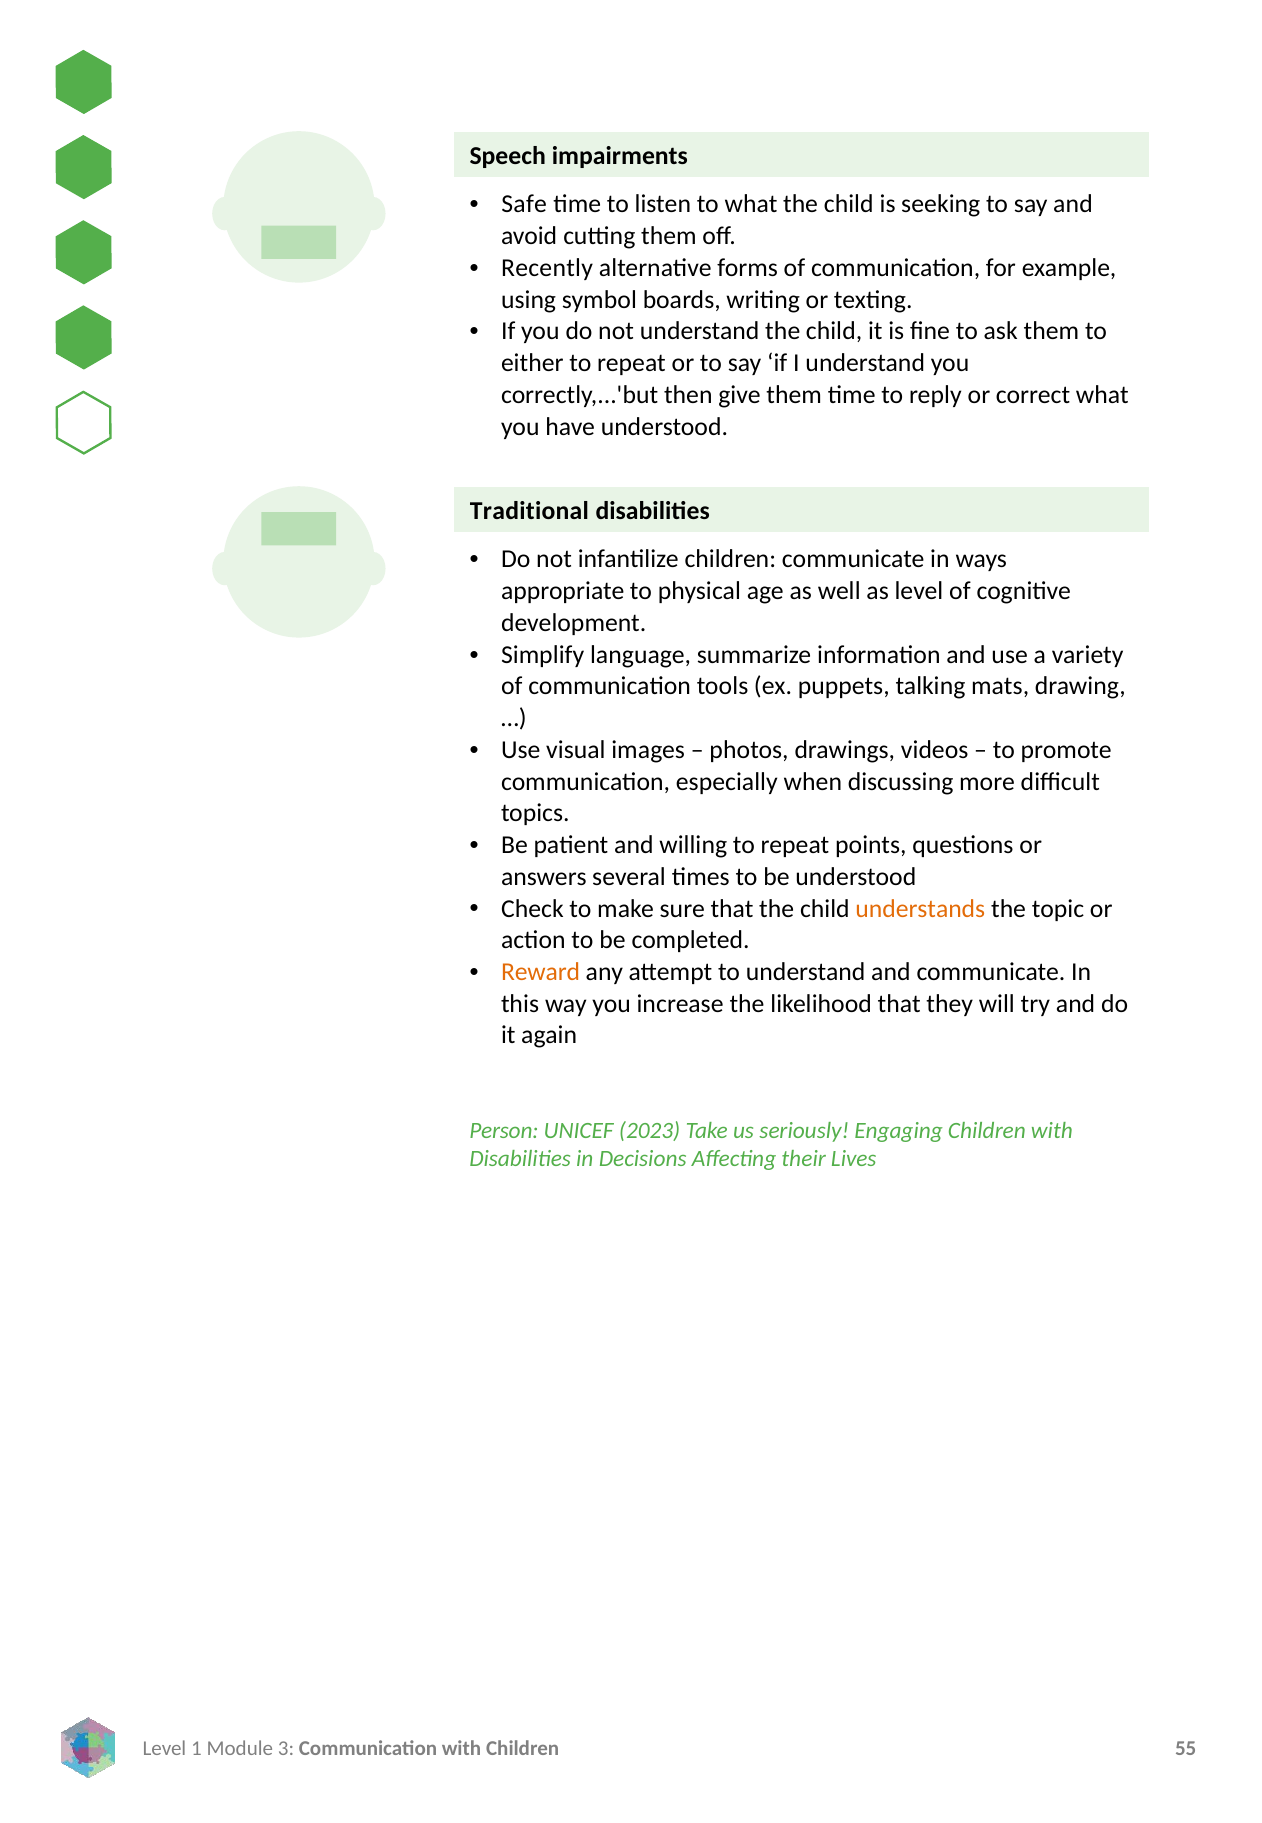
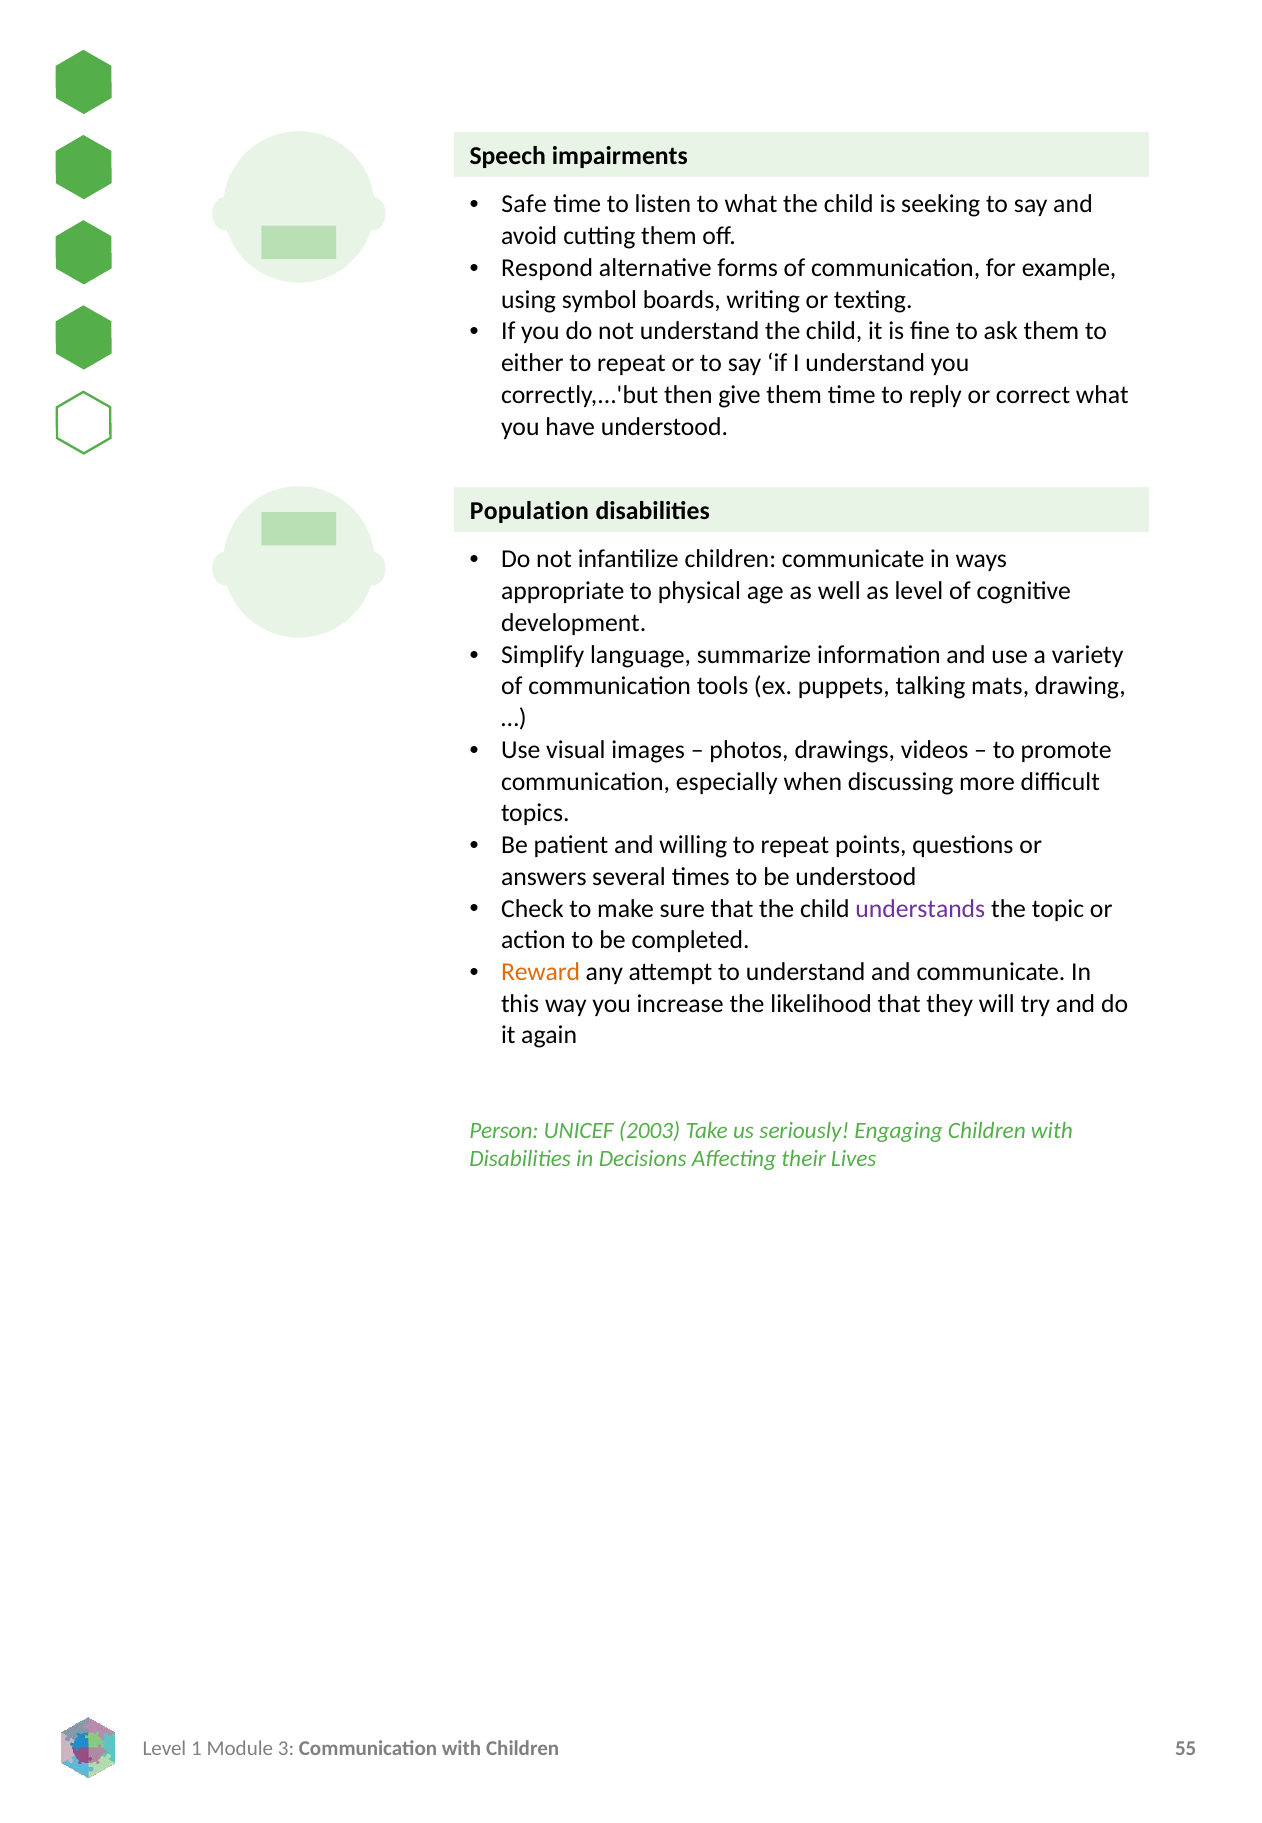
Recently: Recently -> Respond
Traditional: Traditional -> Population
understands colour: orange -> purple
2023: 2023 -> 2003
